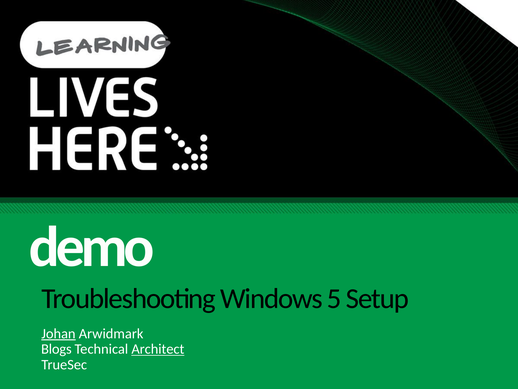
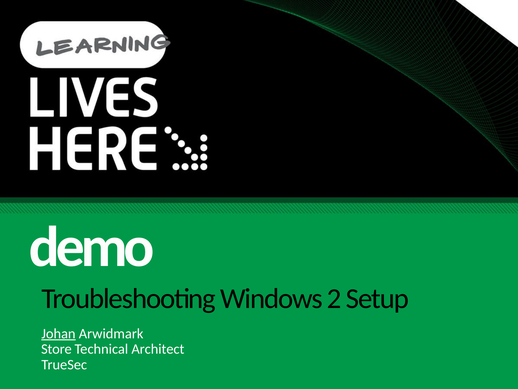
5: 5 -> 2
Blogs: Blogs -> Store
Architect underline: present -> none
